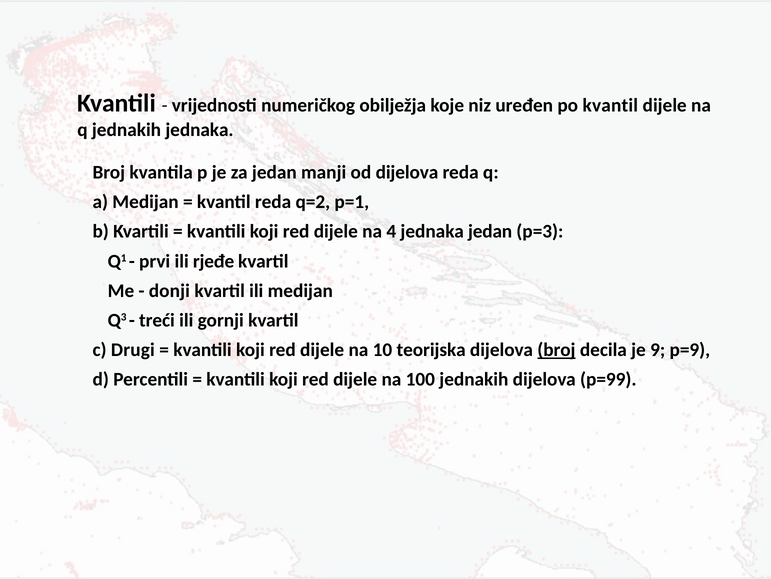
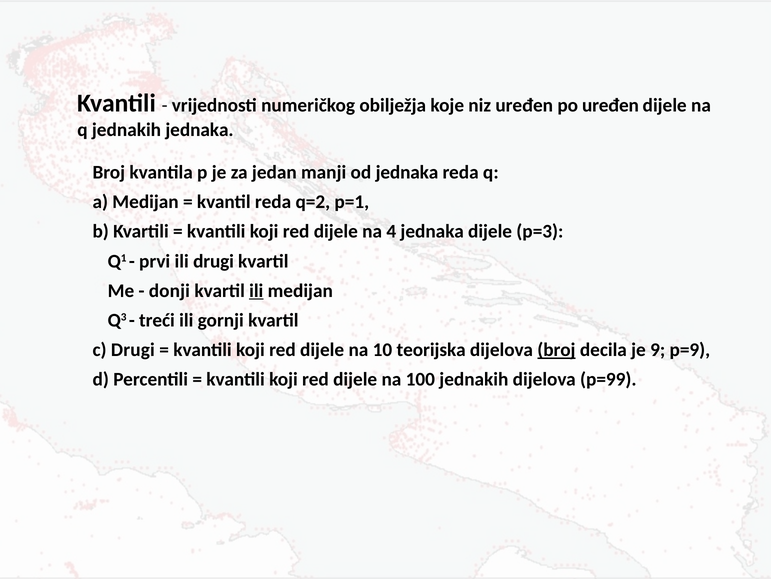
po kvantil: kvantil -> uređen
od dijelova: dijelova -> jednaka
jednaka jedan: jedan -> dijele
ili rjeđe: rjeđe -> drugi
ili at (256, 290) underline: none -> present
